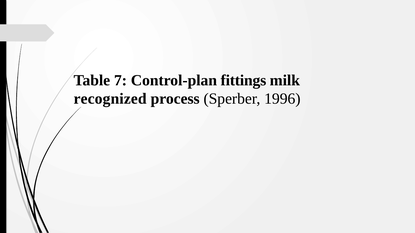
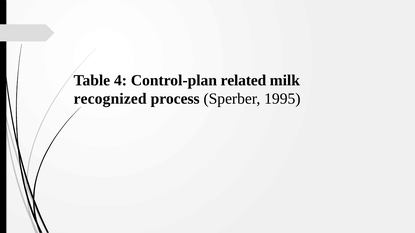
7: 7 -> 4
fittings: fittings -> related
1996: 1996 -> 1995
